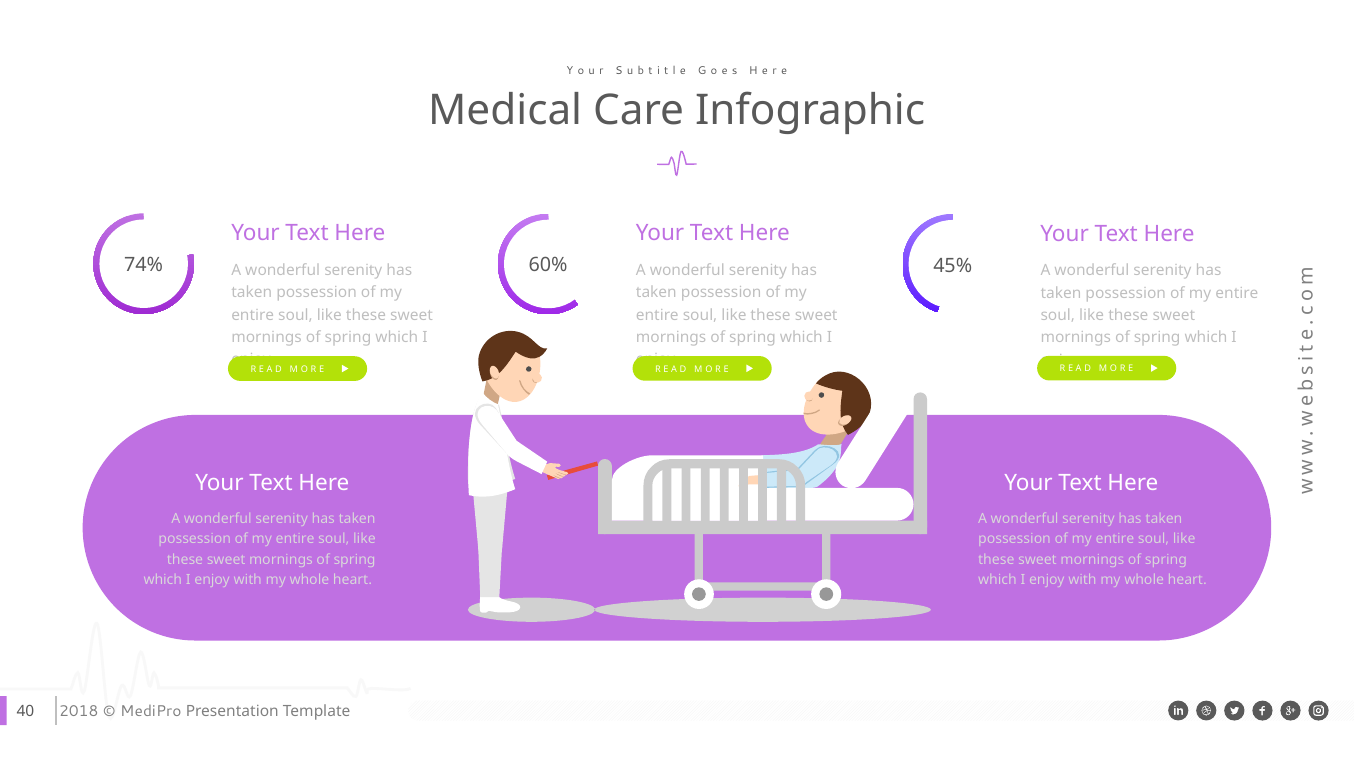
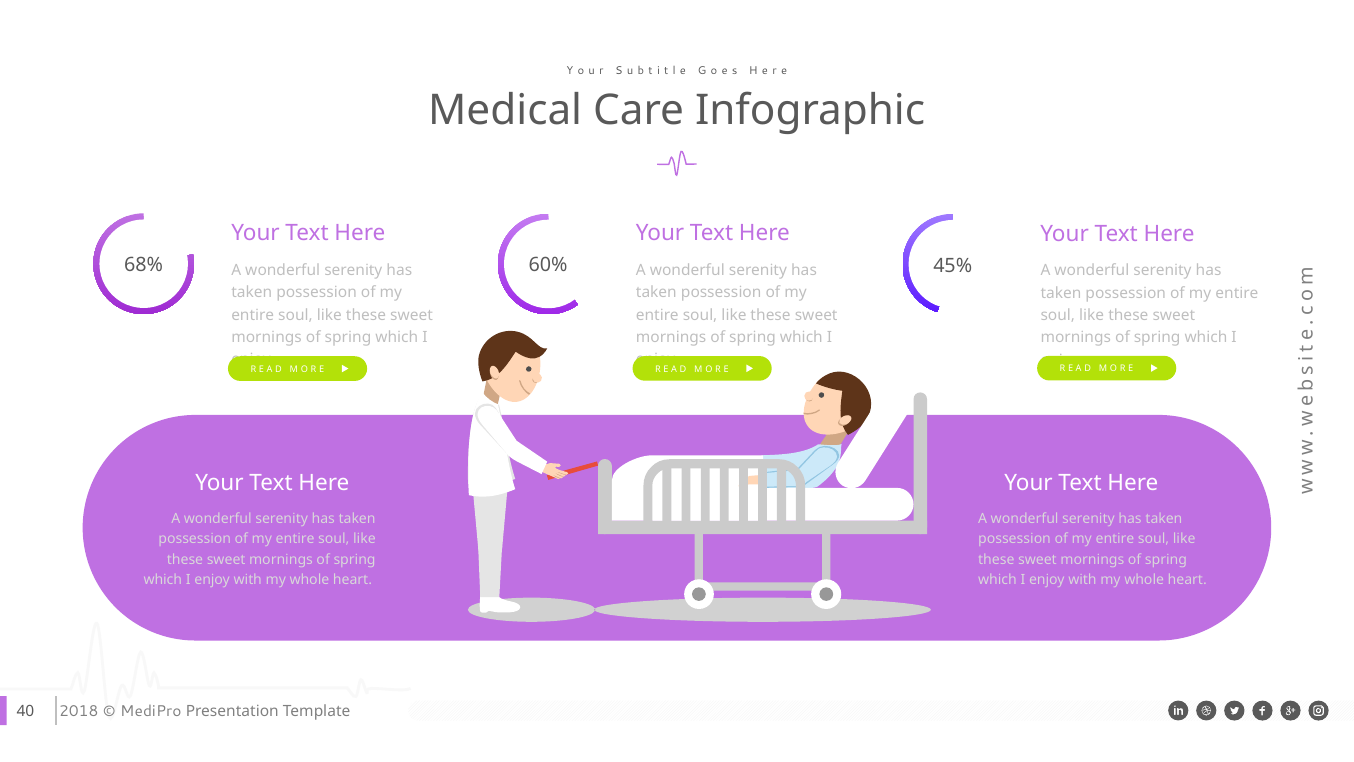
74%: 74% -> 68%
